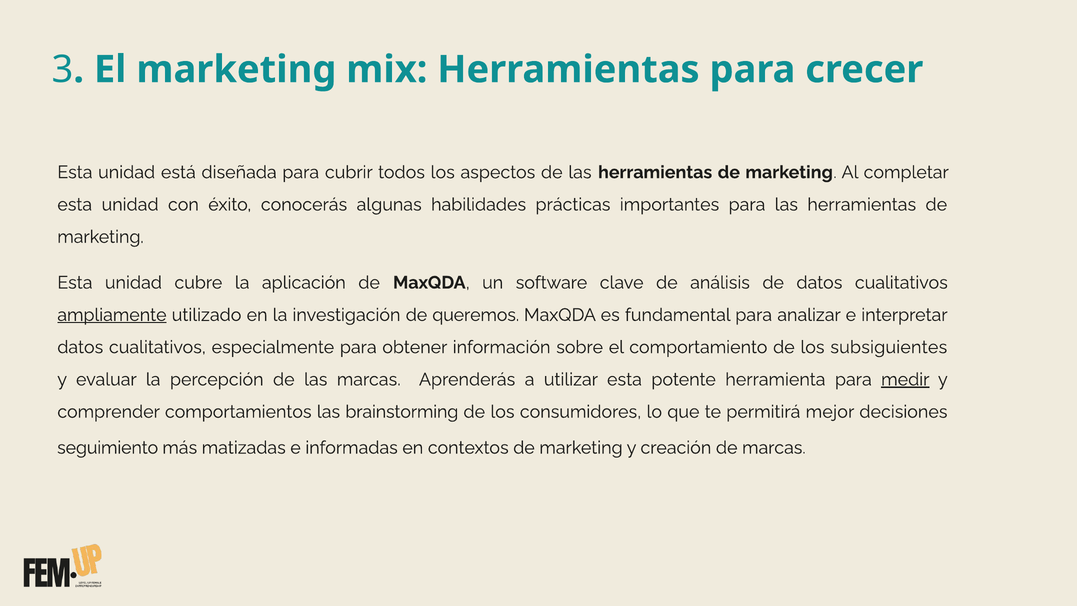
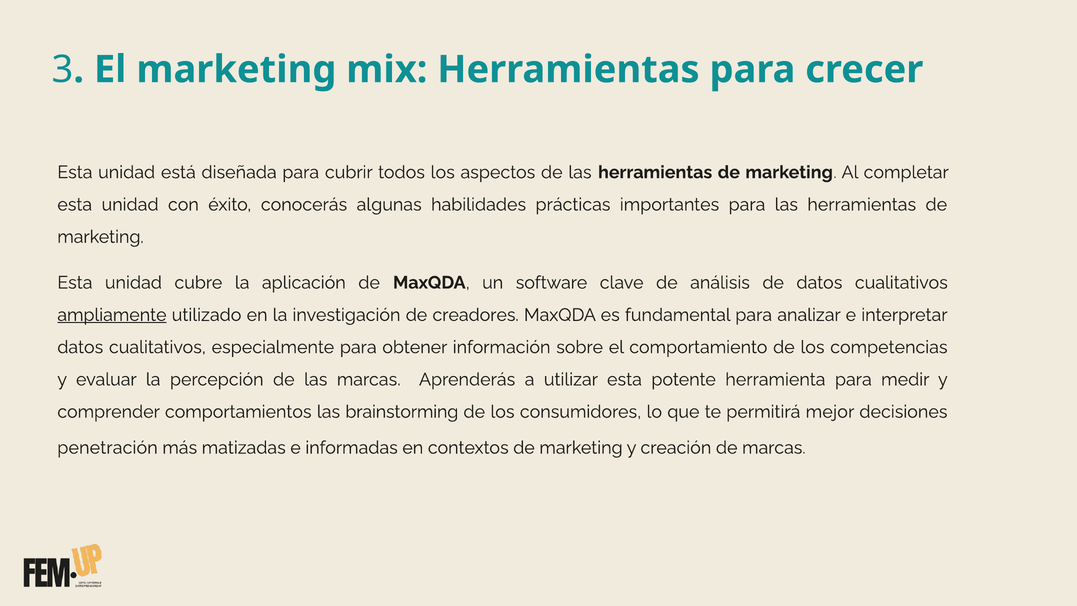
queremos: queremos -> creadores
subsiguientes: subsiguientes -> competencias
medir underline: present -> none
seguimiento: seguimiento -> penetración
